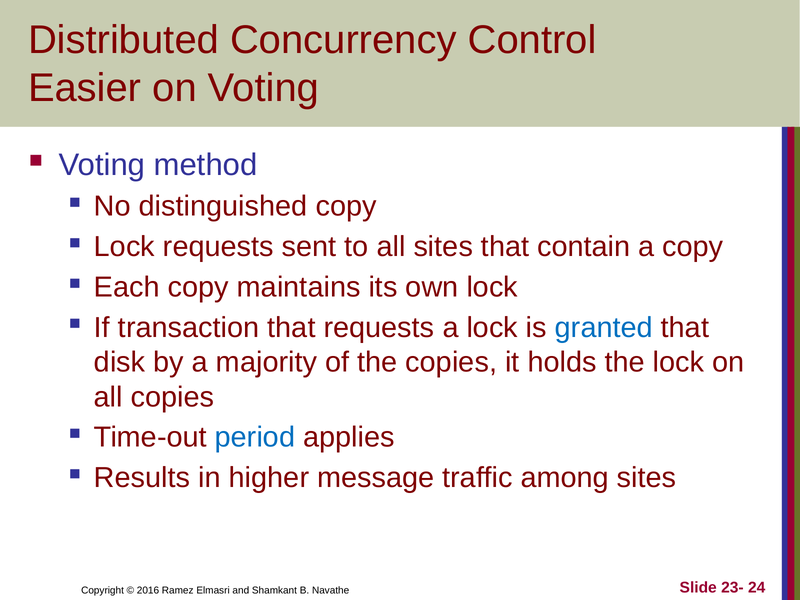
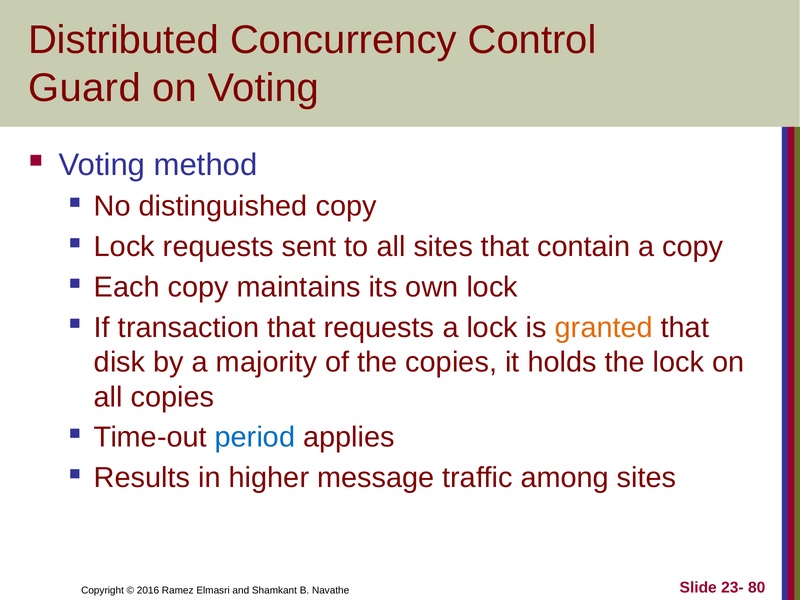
Easier: Easier -> Guard
granted colour: blue -> orange
24: 24 -> 80
